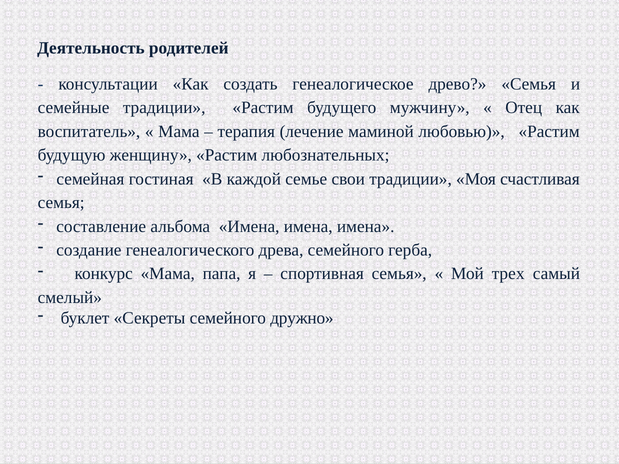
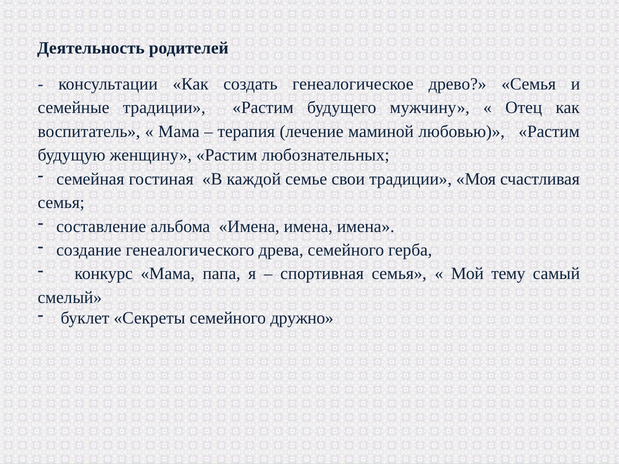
трех: трех -> тему
